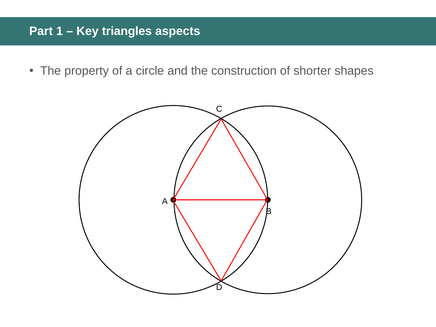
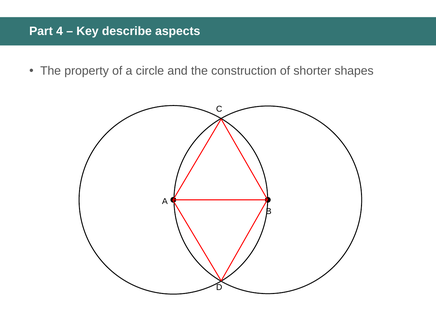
1: 1 -> 4
triangles: triangles -> describe
